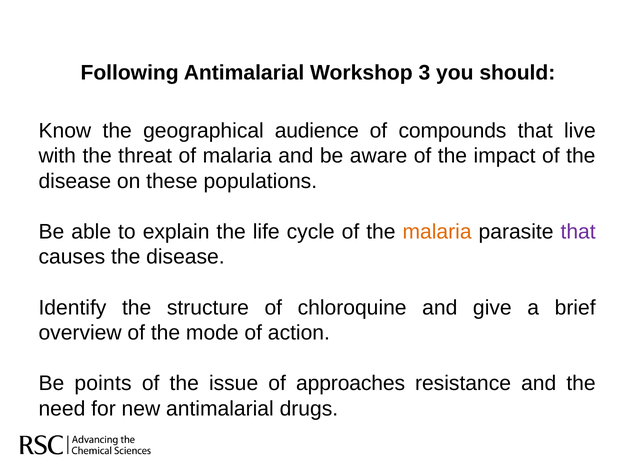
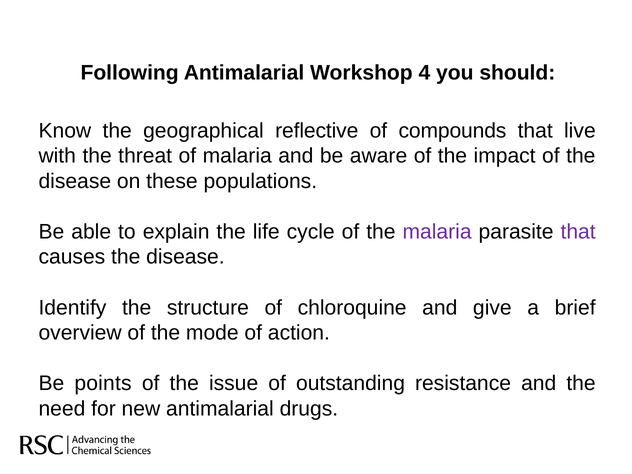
3: 3 -> 4
audience: audience -> reflective
malaria at (437, 232) colour: orange -> purple
approaches: approaches -> outstanding
